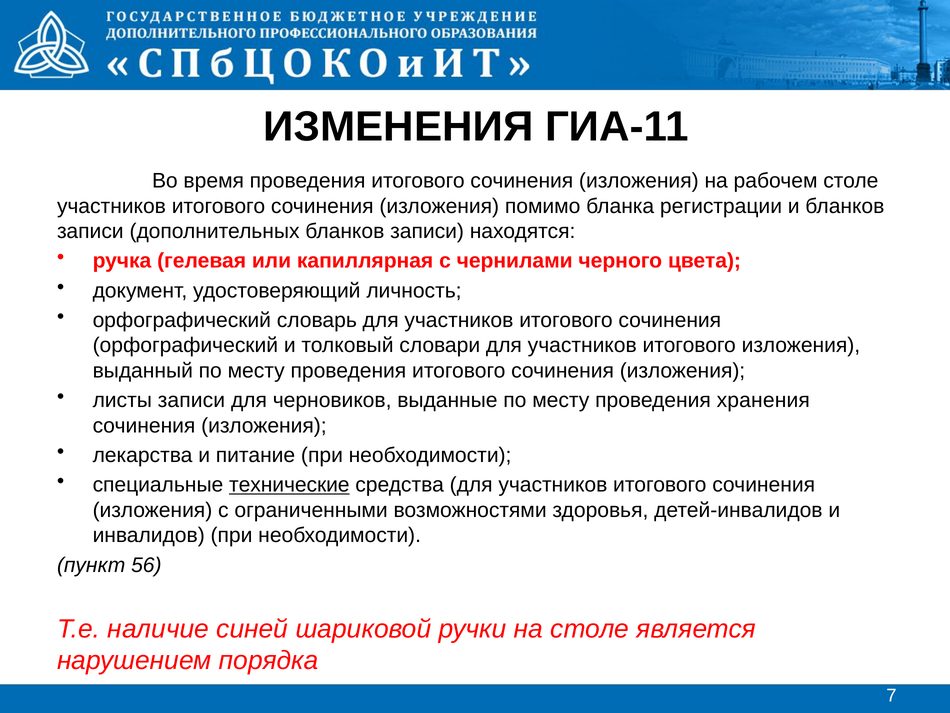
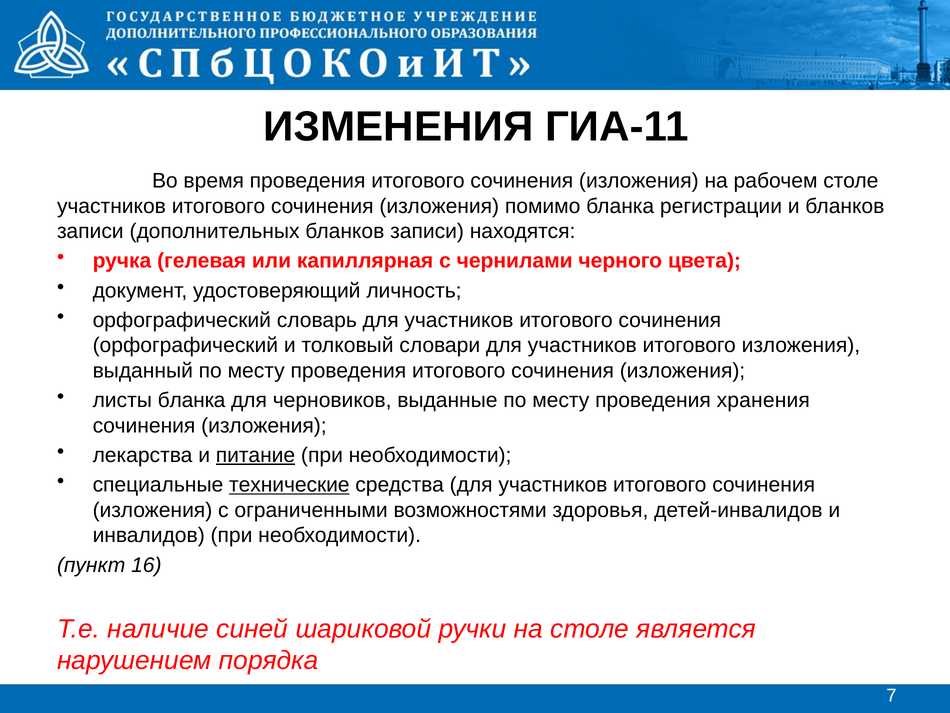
листы записи: записи -> бланка
питание underline: none -> present
56: 56 -> 16
